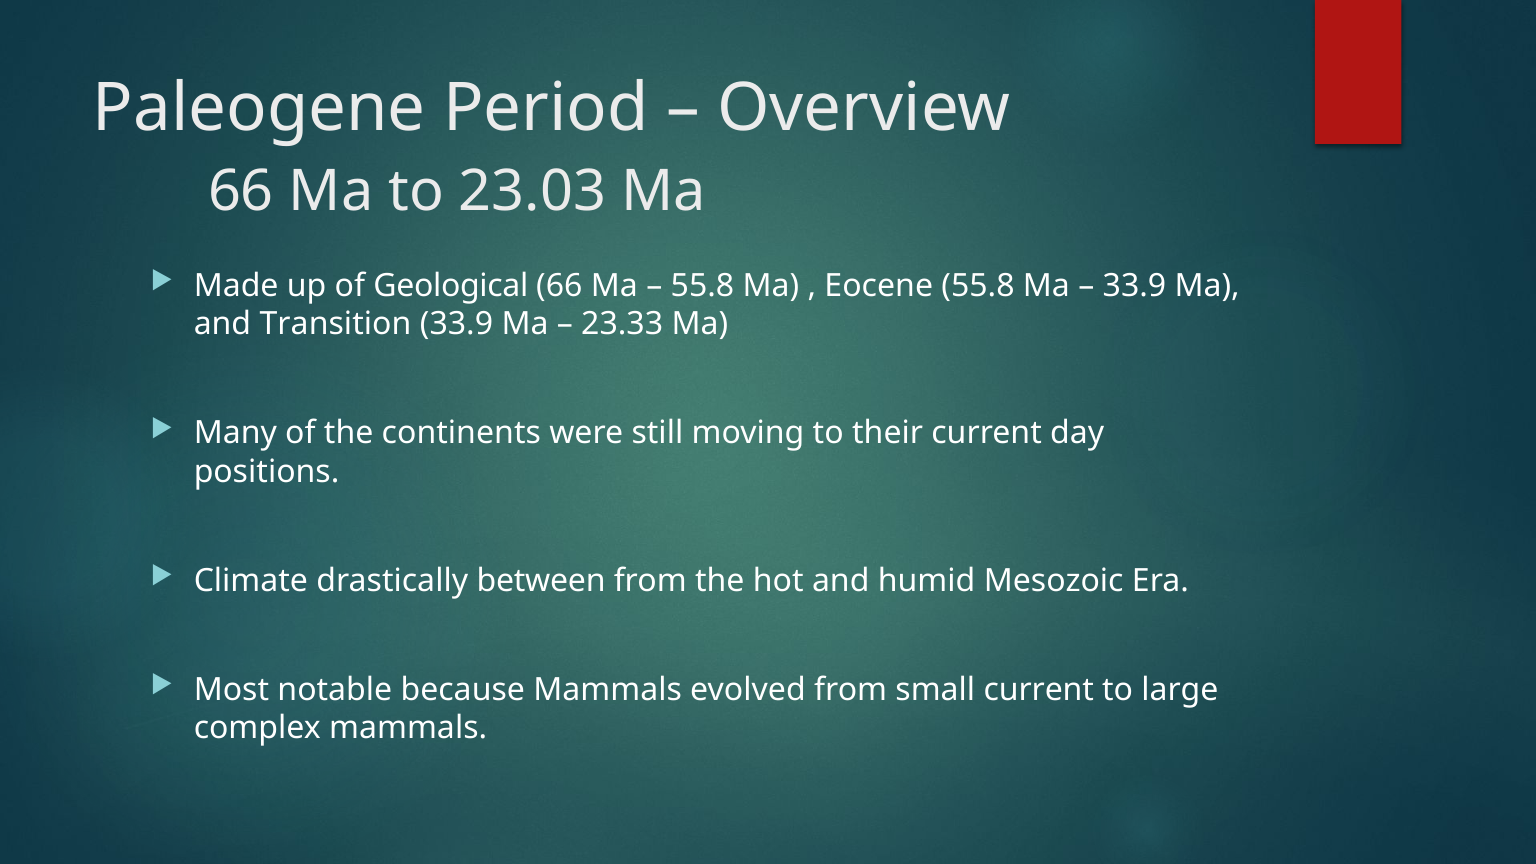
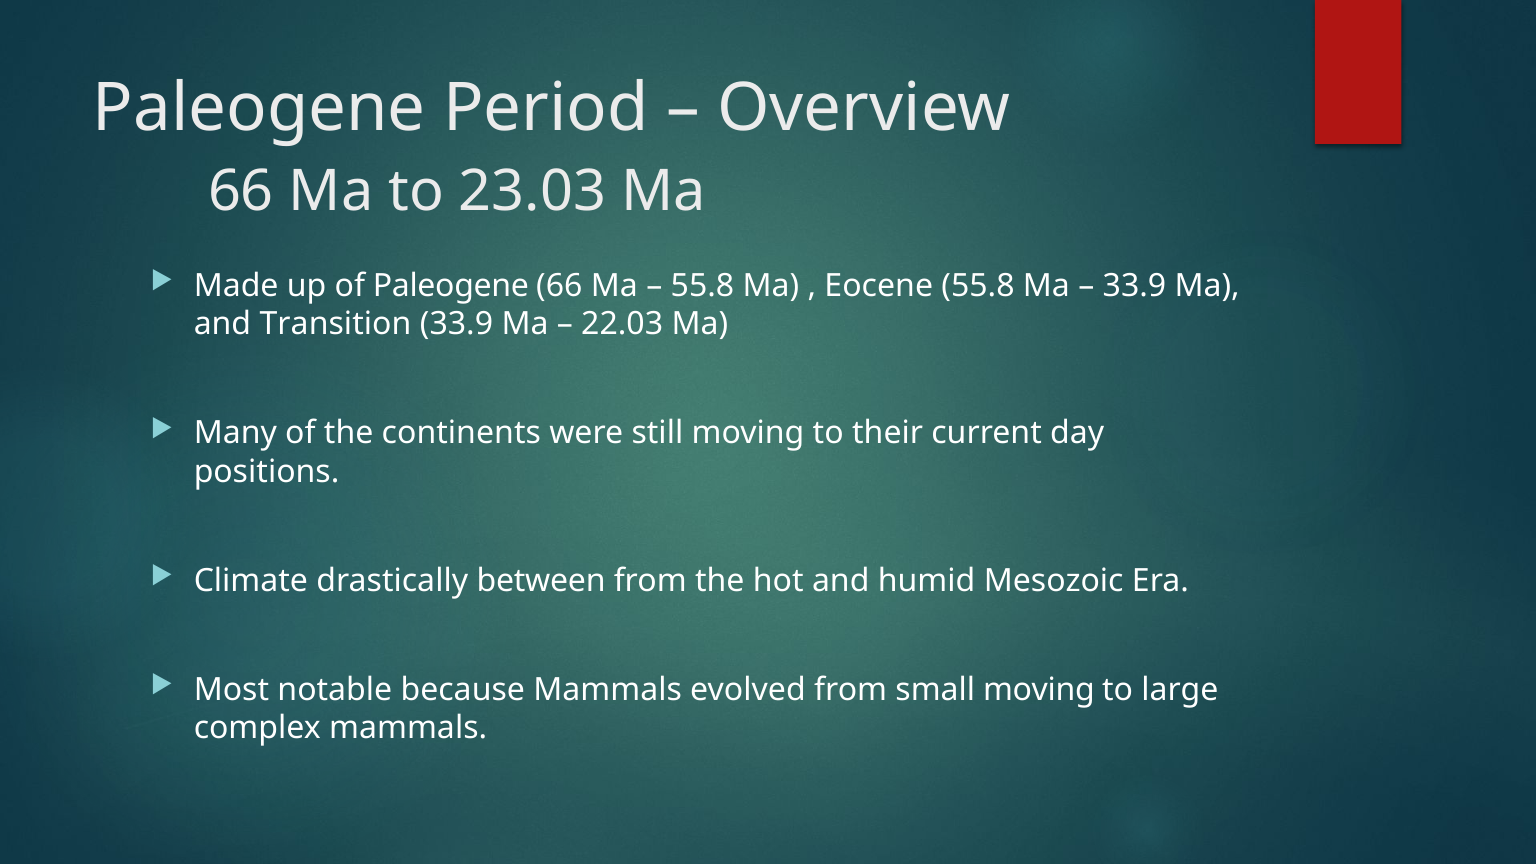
of Geological: Geological -> Paleogene
23.33: 23.33 -> 22.03
small current: current -> moving
